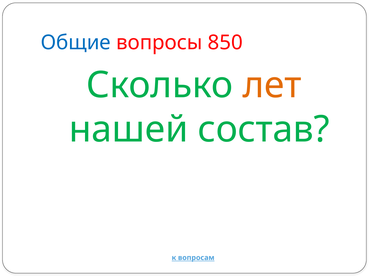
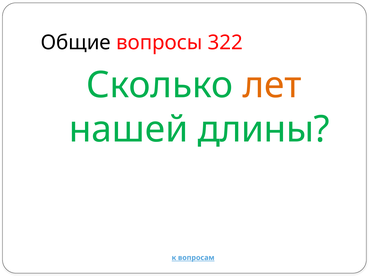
Общие colour: blue -> black
850: 850 -> 322
состав: состав -> длины
